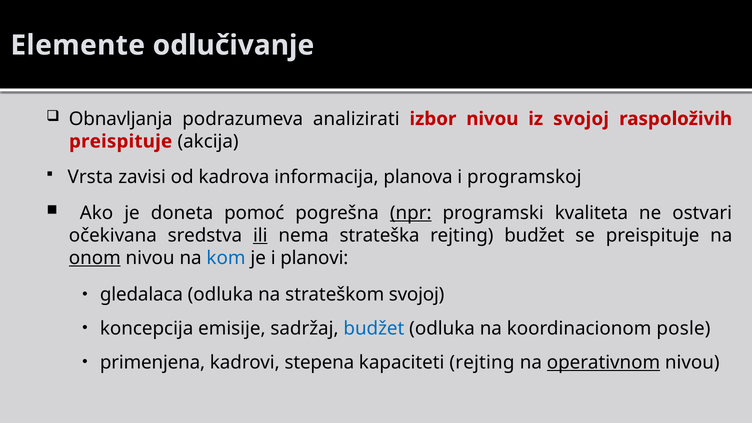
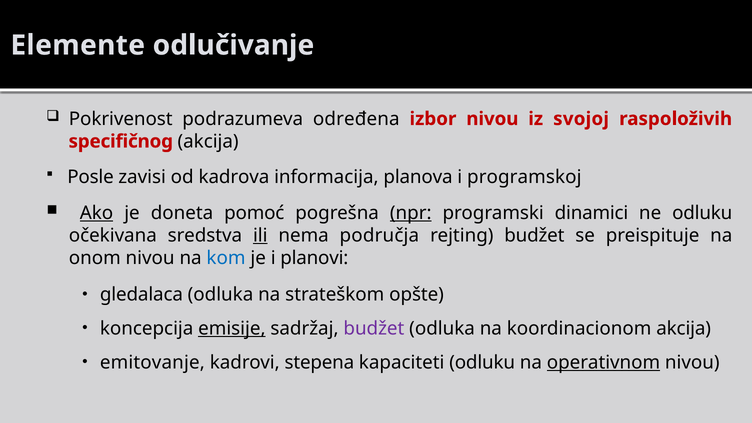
Obnavljanja: Obnavljanja -> Pokrivenost
analizirati: analizirati -> određena
preispituje at (121, 141): preispituje -> specifičnog
Vrsta: Vrsta -> Posle
Ako underline: none -> present
kvaliteta: kvaliteta -> dinamici
ne ostvari: ostvari -> odluku
strateška: strateška -> područja
onom underline: present -> none
strateškom svojoj: svojoj -> opšte
emisije underline: none -> present
budžet at (374, 329) colour: blue -> purple
koordinacionom posle: posle -> akcija
primenjena: primenjena -> emitovanje
kapaciteti rejting: rejting -> odluku
